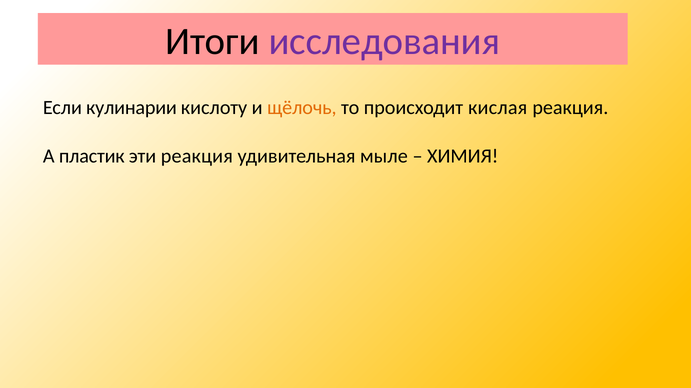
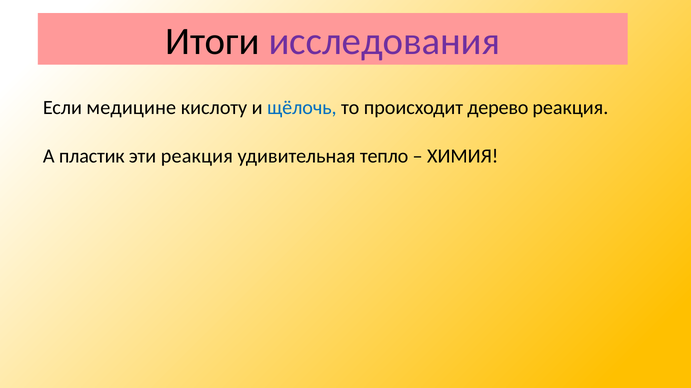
кулинарии: кулинарии -> медицине
щёлочь colour: orange -> blue
кислая: кислая -> дерево
мыле: мыле -> тепло
